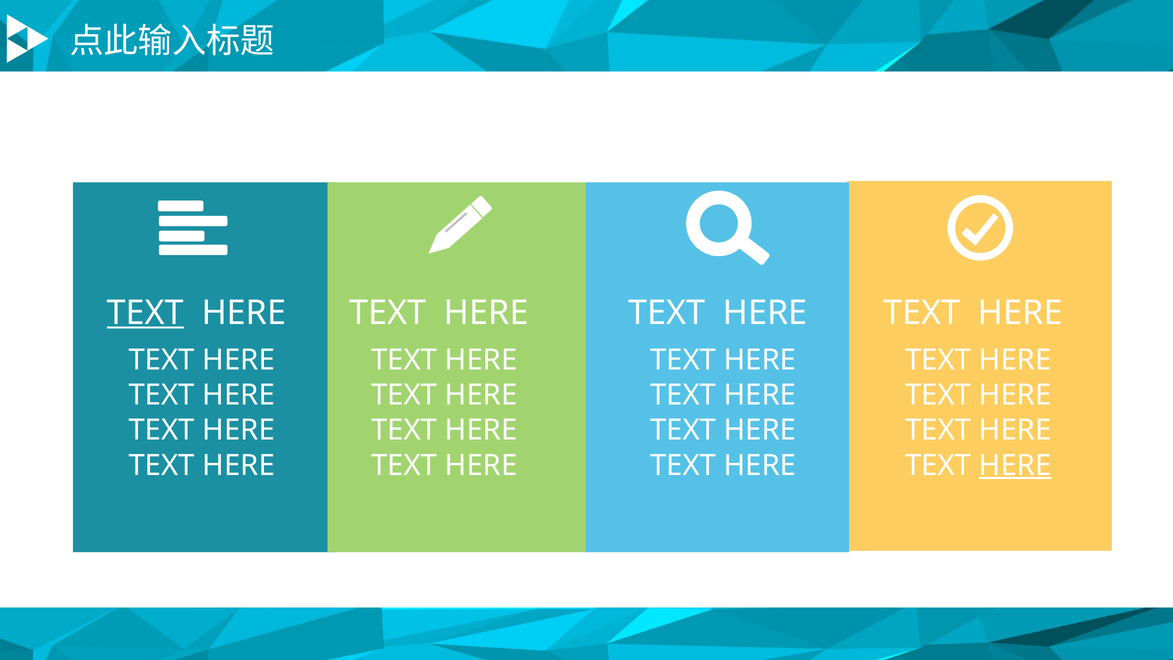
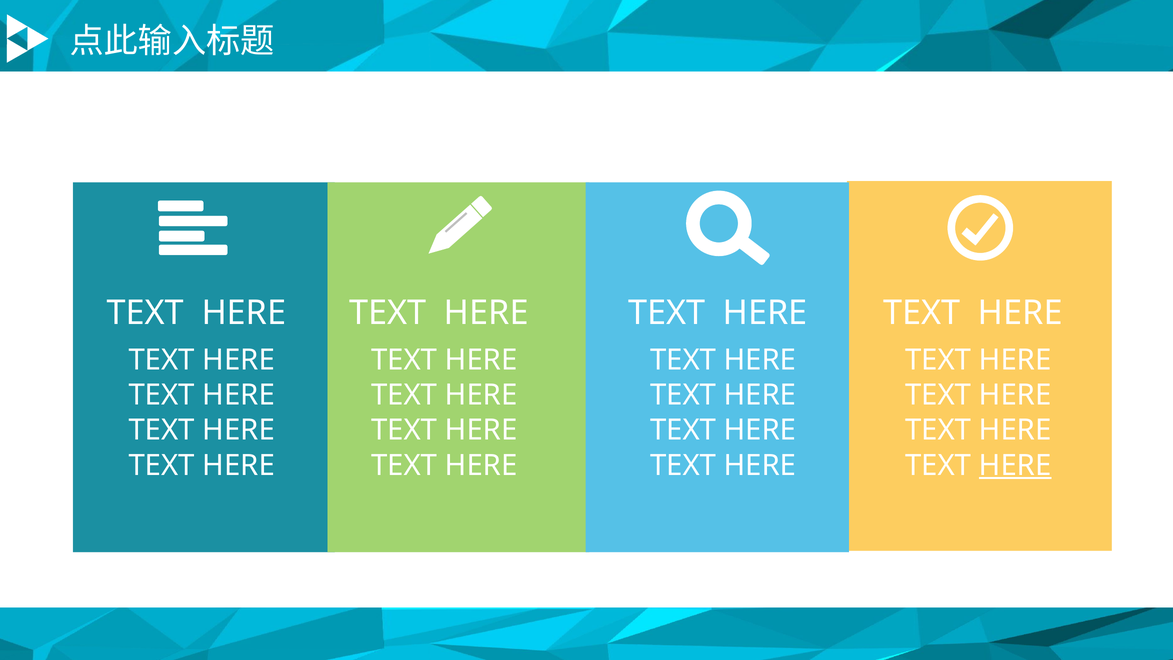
TEXT at (145, 313) underline: present -> none
